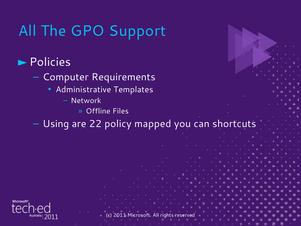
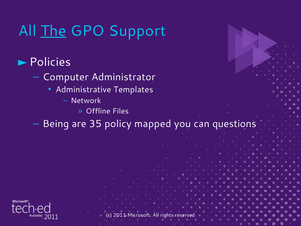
The underline: none -> present
Requirements: Requirements -> Administrator
Using: Using -> Being
22: 22 -> 35
shortcuts: shortcuts -> questions
